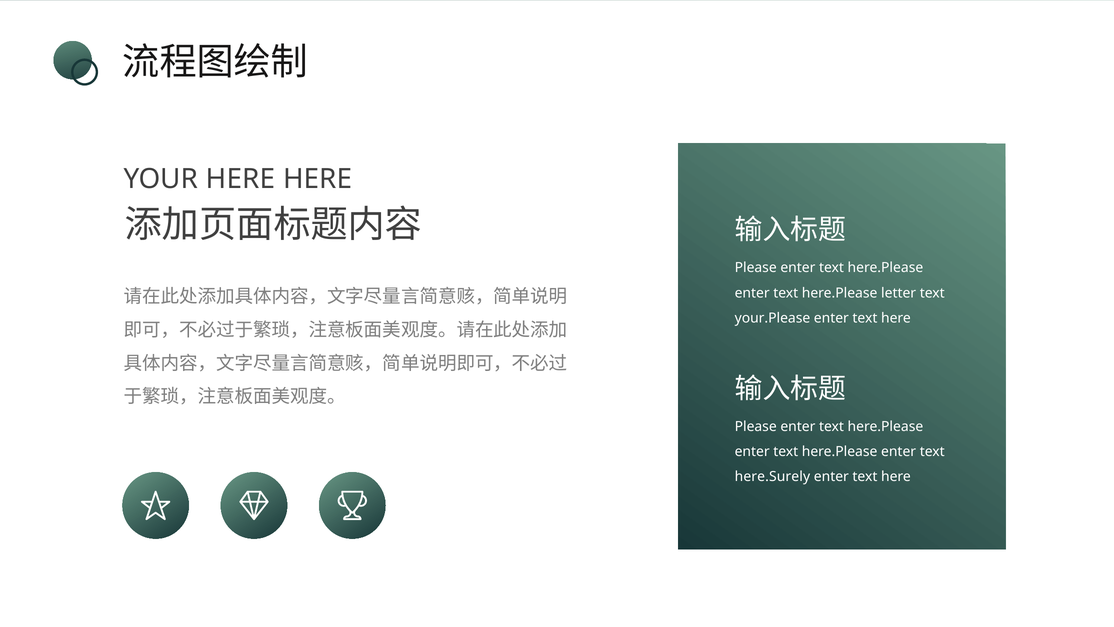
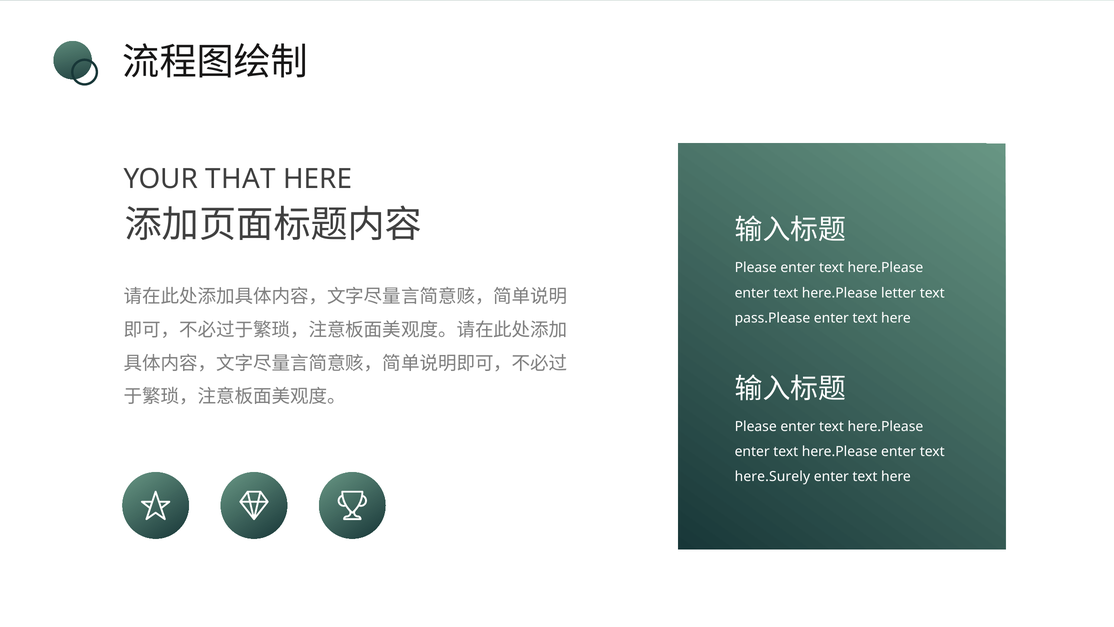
YOUR HERE: HERE -> THAT
your.Please: your.Please -> pass.Please
